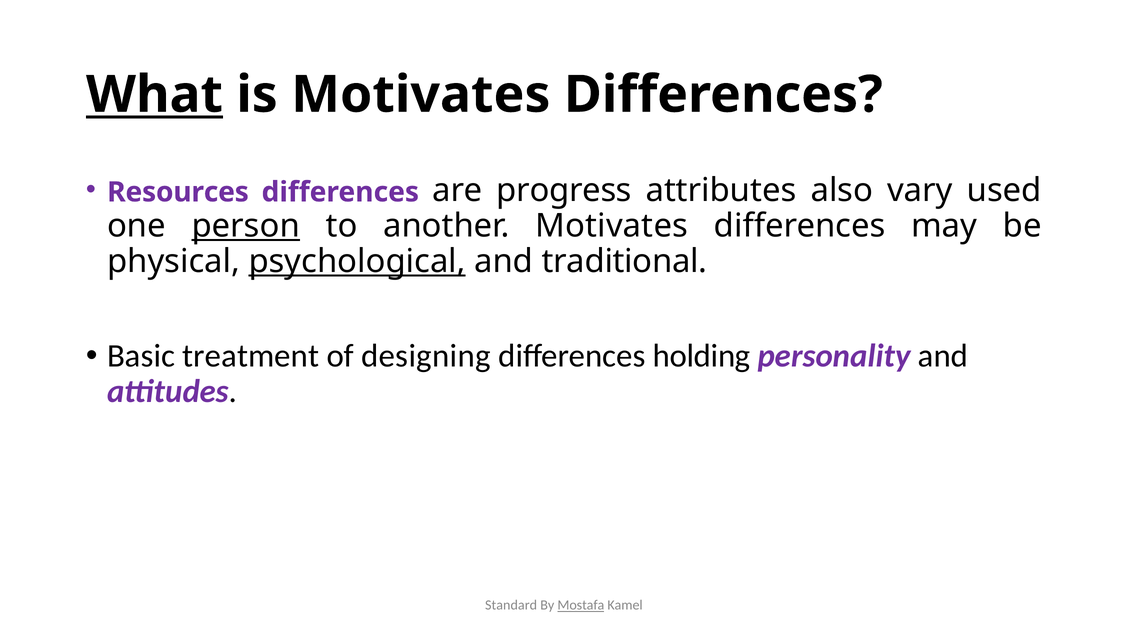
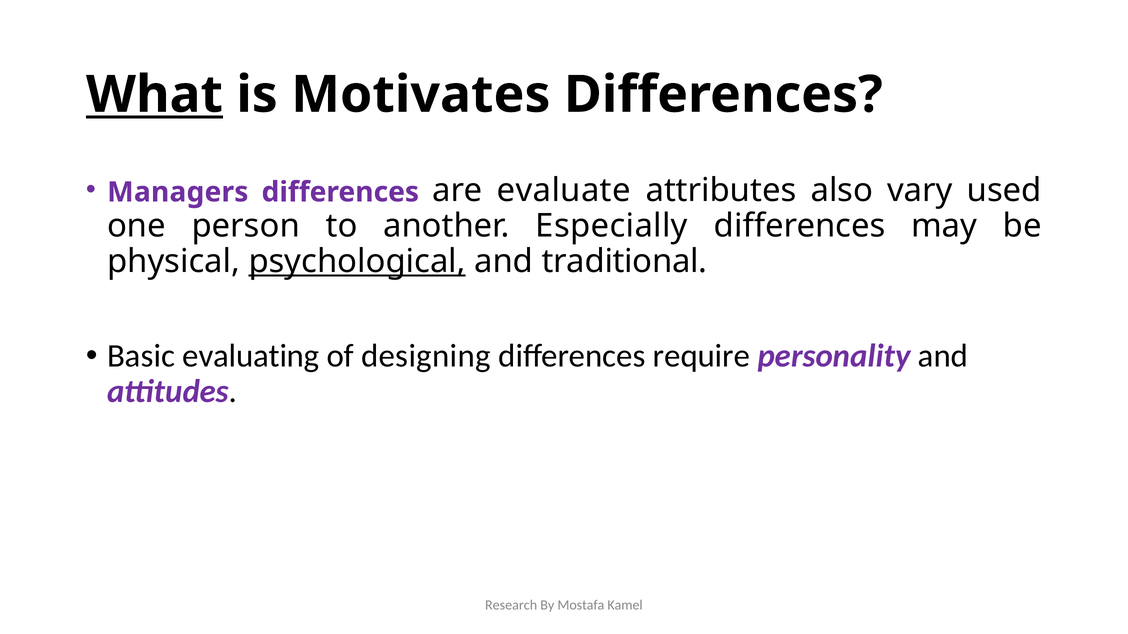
Resources: Resources -> Managers
progress: progress -> evaluate
person underline: present -> none
another Motivates: Motivates -> Especially
treatment: treatment -> evaluating
holding: holding -> require
Standard: Standard -> Research
Mostafa underline: present -> none
